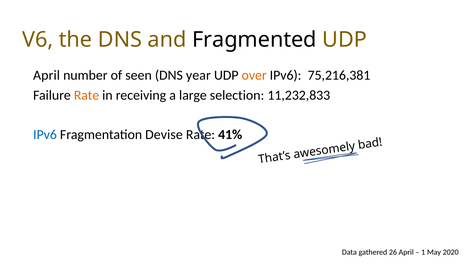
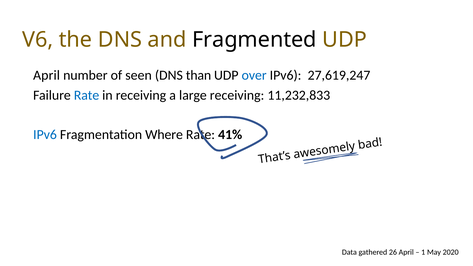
year: year -> than
over colour: orange -> blue
75,216,381: 75,216,381 -> 27,619,247
Rate at (87, 95) colour: orange -> blue
large selection: selection -> receiving
Devise: Devise -> Where
